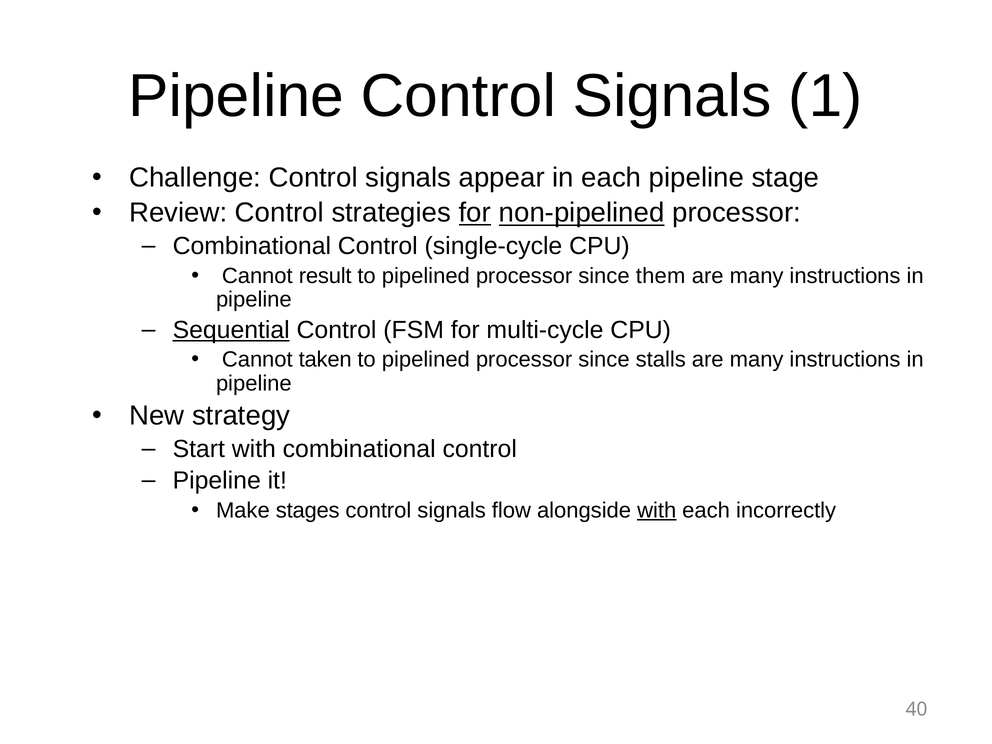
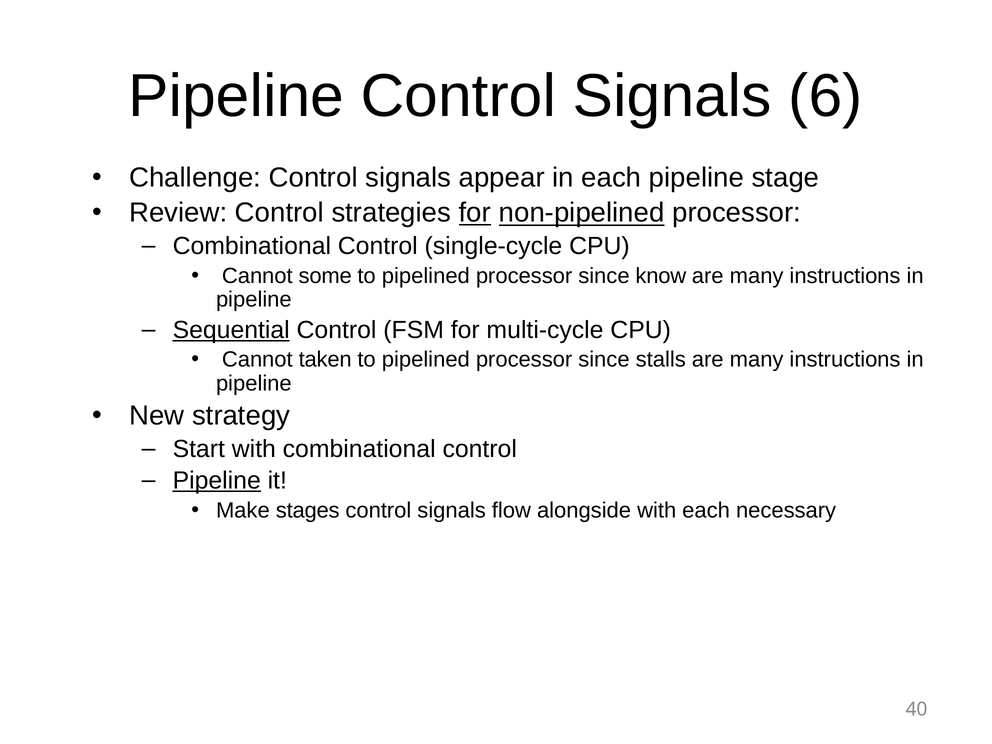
1: 1 -> 6
result: result -> some
them: them -> know
Pipeline at (217, 481) underline: none -> present
with at (657, 510) underline: present -> none
incorrectly: incorrectly -> necessary
